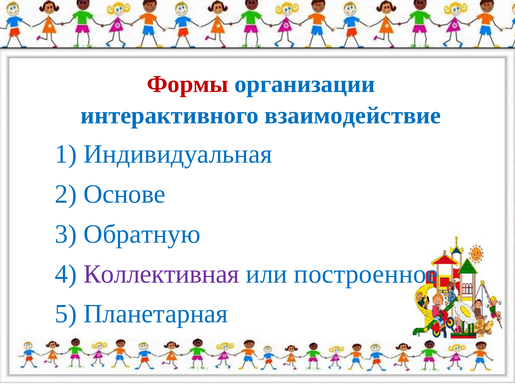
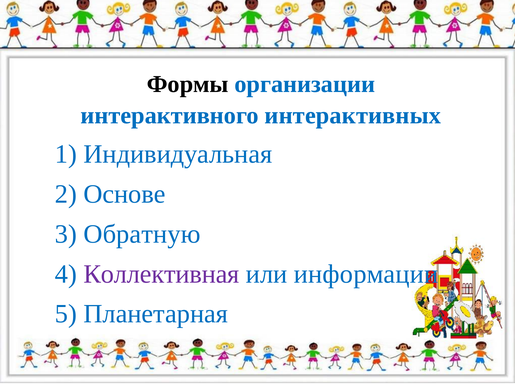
Формы colour: red -> black
взаимодействие: взаимодействие -> интерактивных
построенное: построенное -> информации
